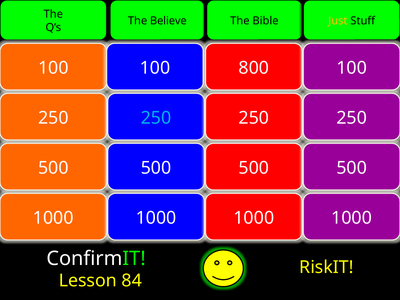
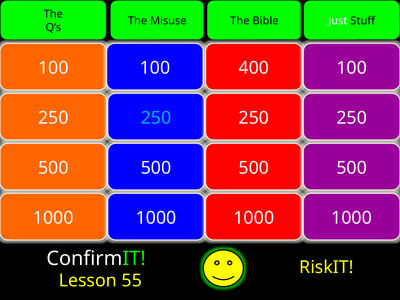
Believe: Believe -> Misuse
Just colour: yellow -> white
800: 800 -> 400
84: 84 -> 55
